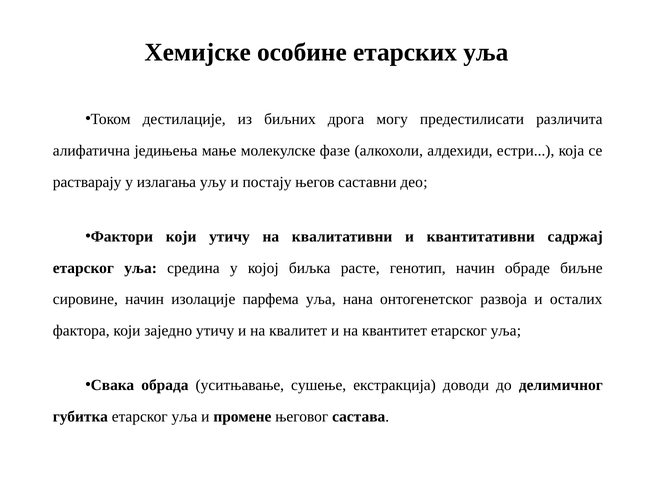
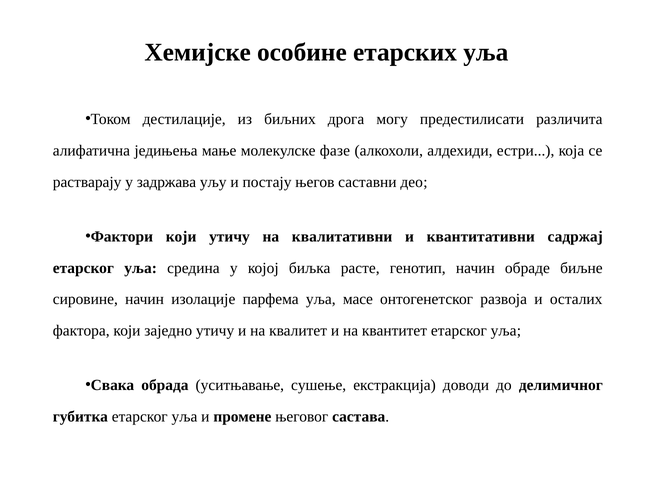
излагања: излагања -> задржава
нана: нана -> масе
